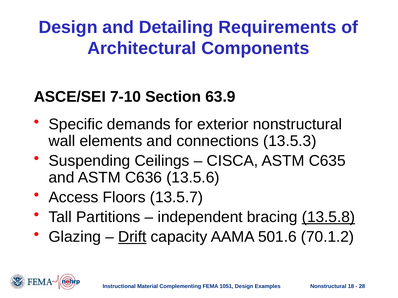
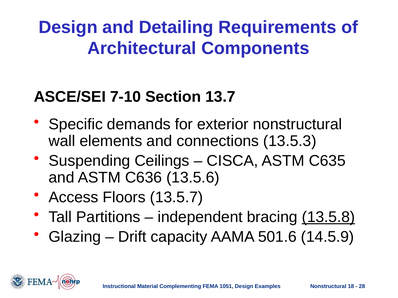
63.9: 63.9 -> 13.7
Drift underline: present -> none
70.1.2: 70.1.2 -> 14.5.9
